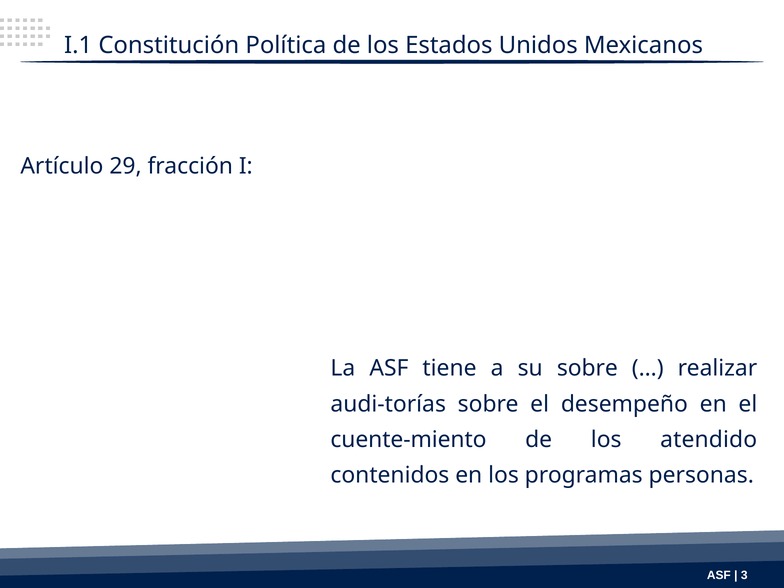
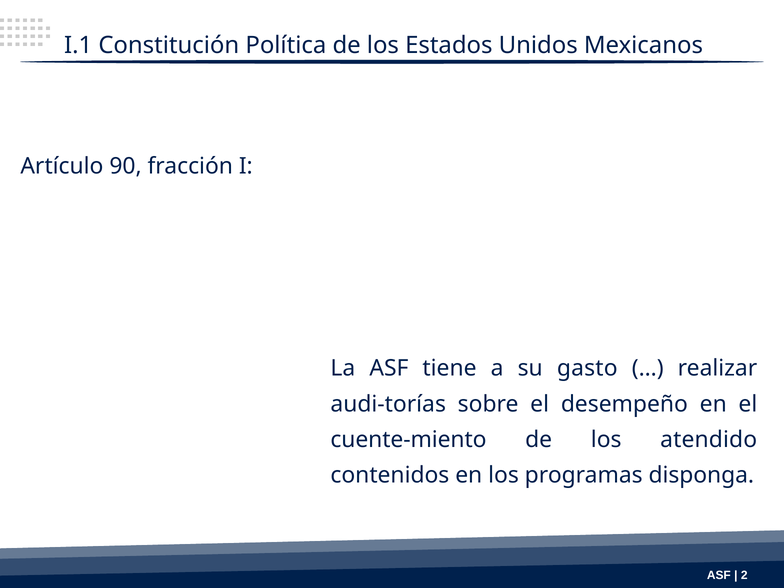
29: 29 -> 90
su sobre: sobre -> gasto
personas: personas -> disponga
3: 3 -> 2
